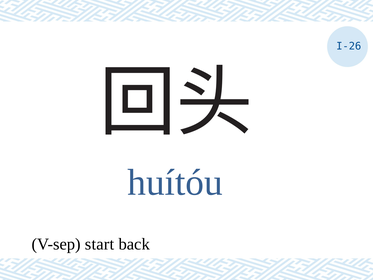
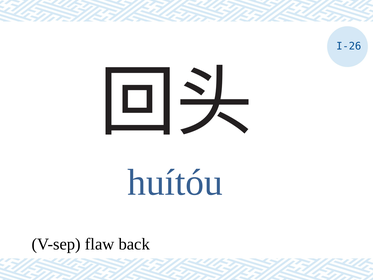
start: start -> flaw
